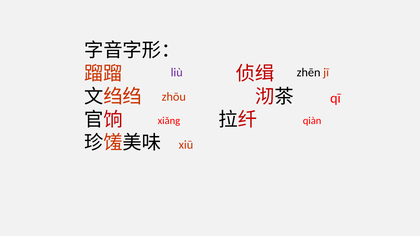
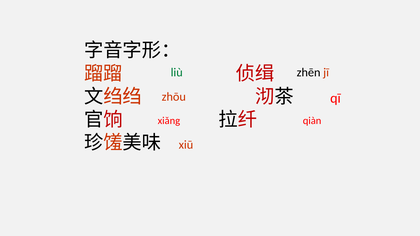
liù colour: purple -> green
